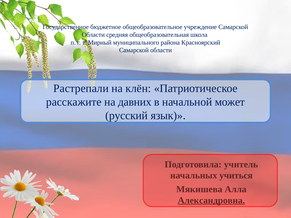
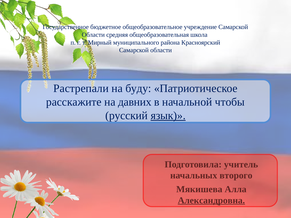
клён: клён -> буду
может: может -> чтобы
язык underline: none -> present
учиться: учиться -> второго
